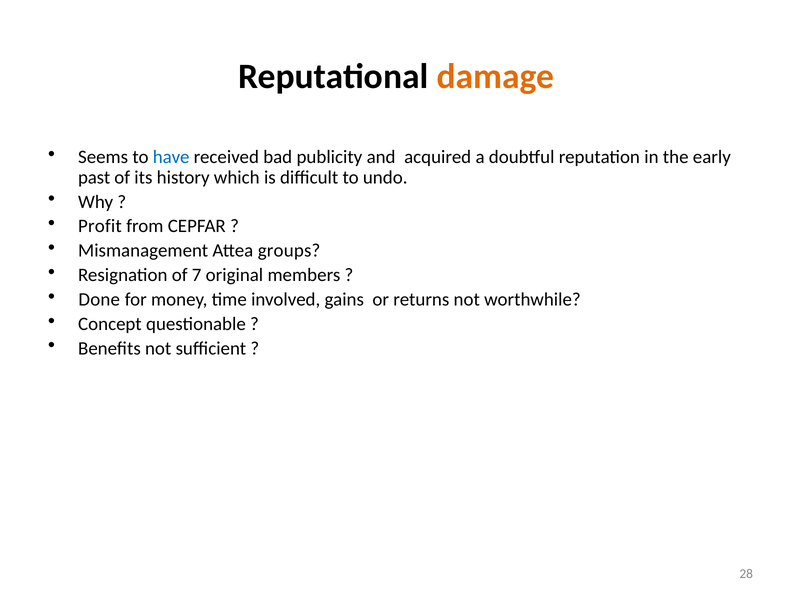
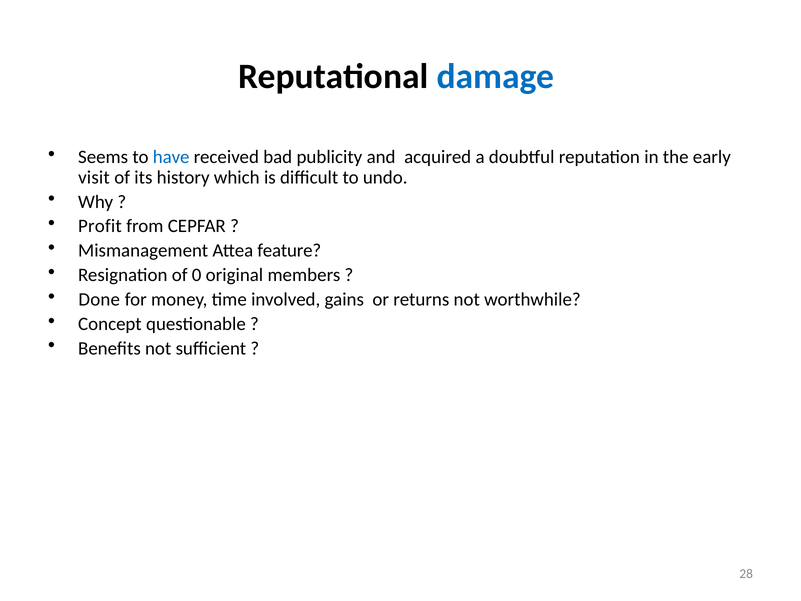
damage colour: orange -> blue
past: past -> visit
groups: groups -> feature
7: 7 -> 0
